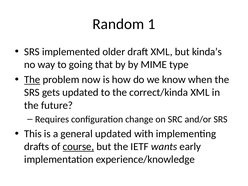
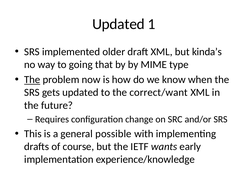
Random at (118, 24): Random -> Updated
correct/kinda: correct/kinda -> correct/want
general updated: updated -> possible
course underline: present -> none
